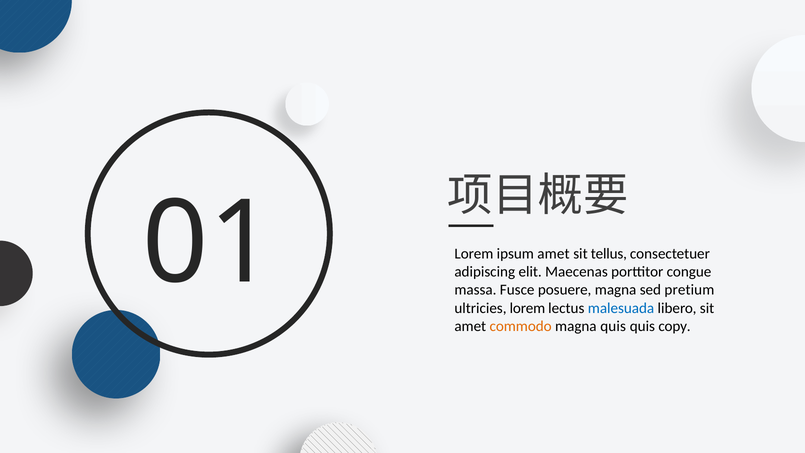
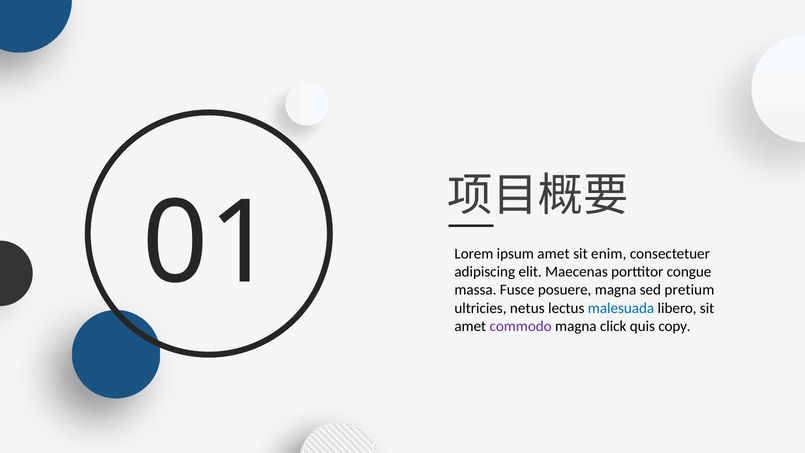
tellus: tellus -> enim
ultricies lorem: lorem -> netus
commodo colour: orange -> purple
magna quis: quis -> click
